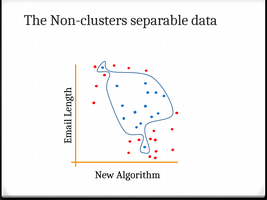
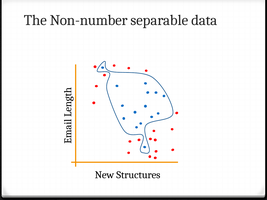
Non-clusters: Non-clusters -> Non-number
Algorithm: Algorithm -> Structures
